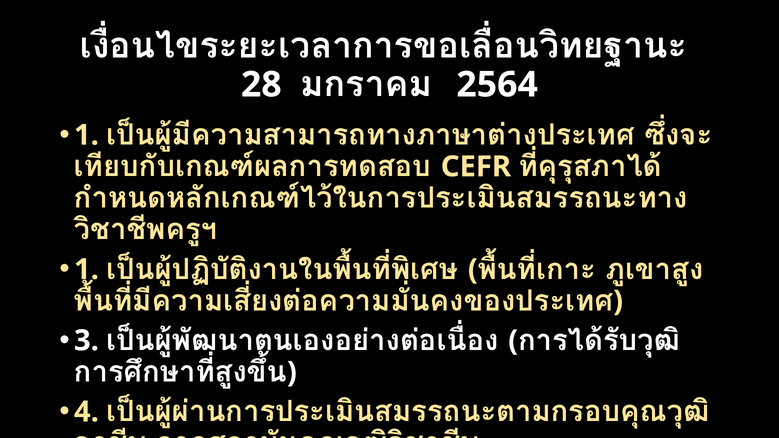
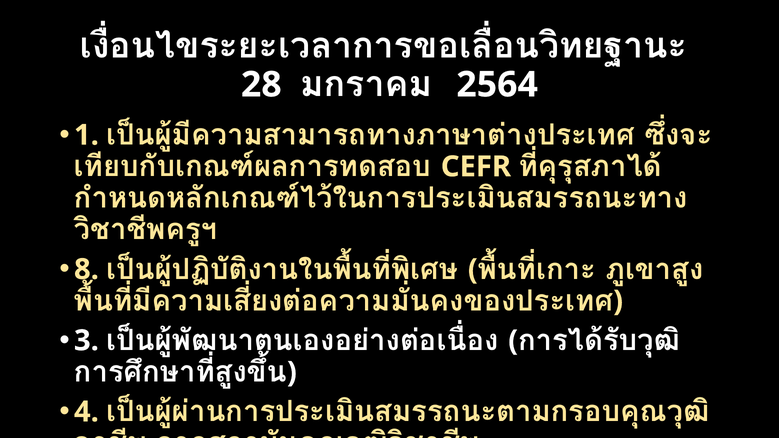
1 at (86, 270): 1 -> 8
